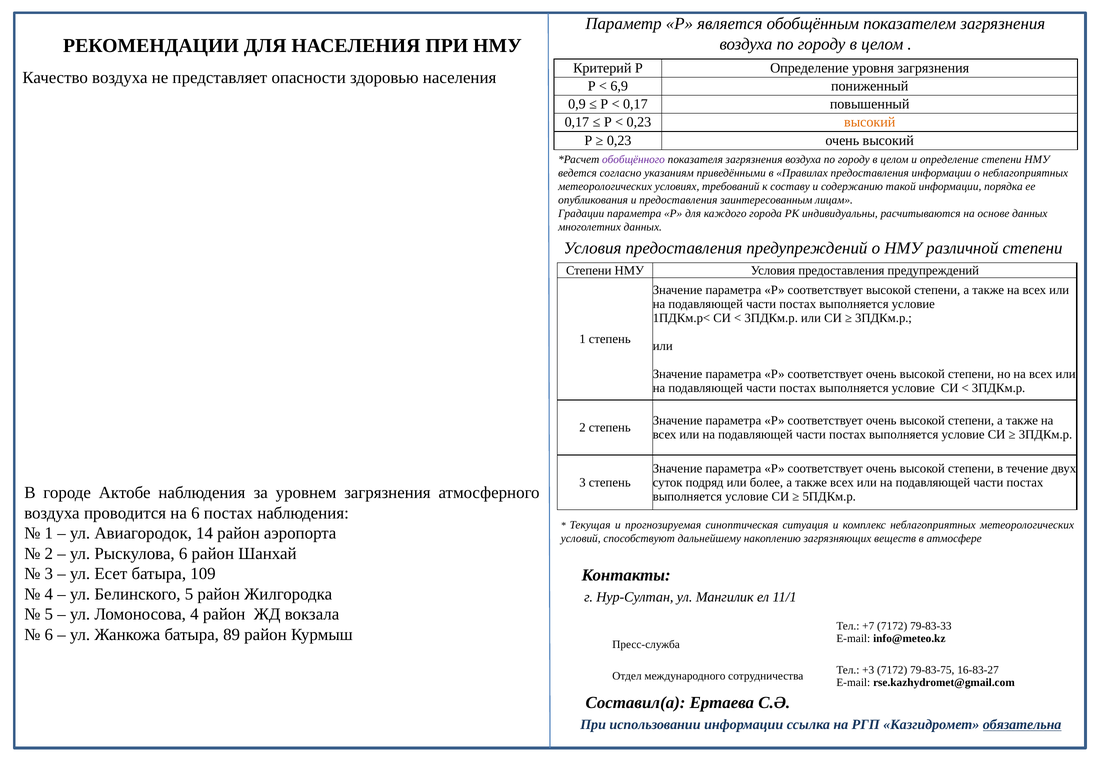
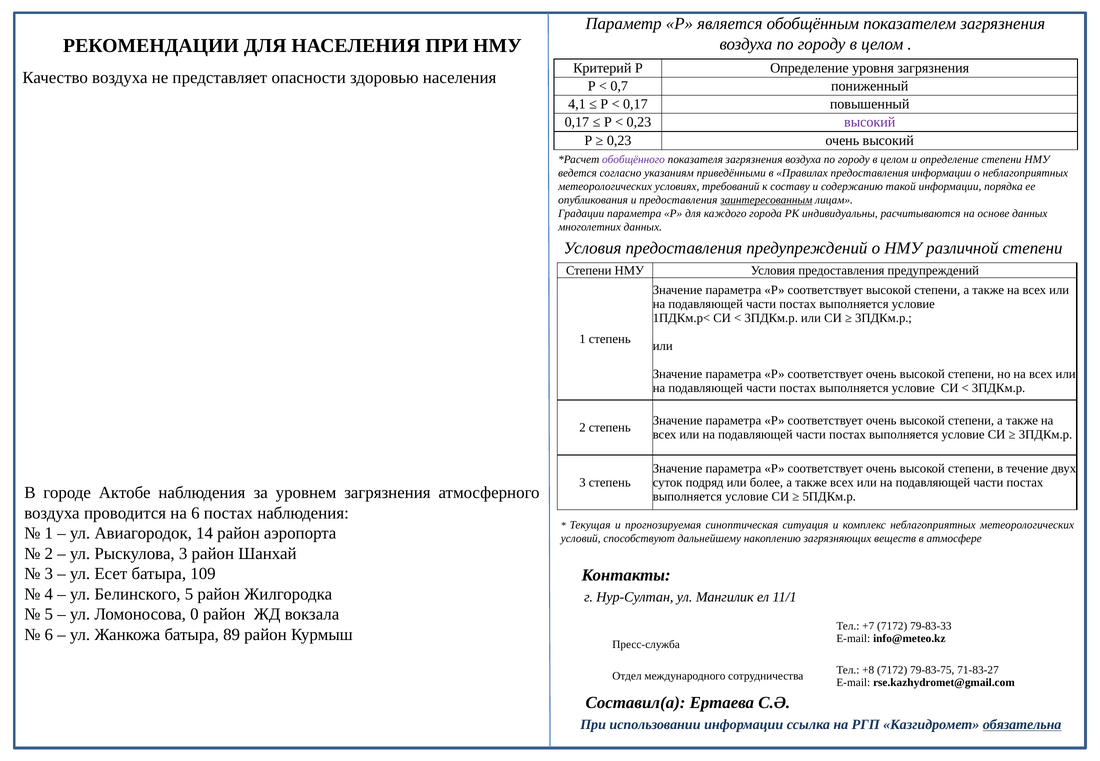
6,9: 6,9 -> 0,7
0,9: 0,9 -> 4,1
высокий at (870, 122) colour: orange -> purple
заинтересованным underline: none -> present
Рыскулова 6: 6 -> 3
Ломоносова 4: 4 -> 0
+3: +3 -> +8
16-83-27: 16-83-27 -> 71-83-27
